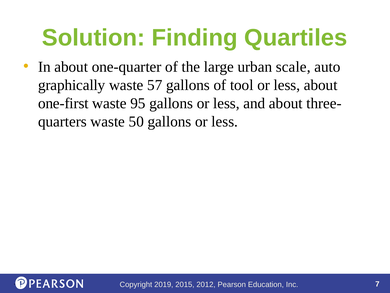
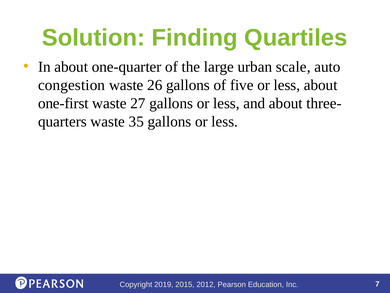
graphically: graphically -> congestion
57: 57 -> 26
tool: tool -> five
95: 95 -> 27
50: 50 -> 35
